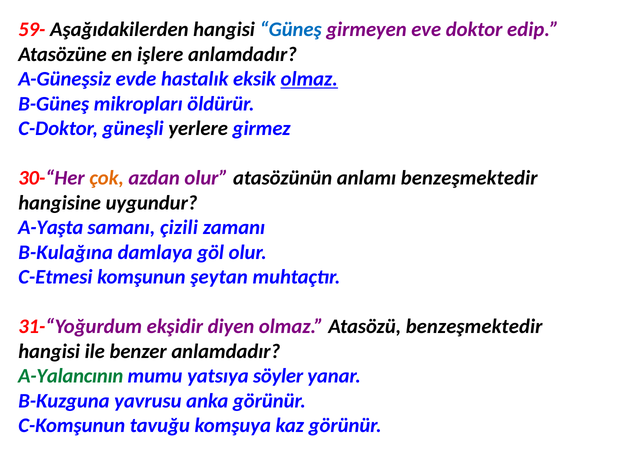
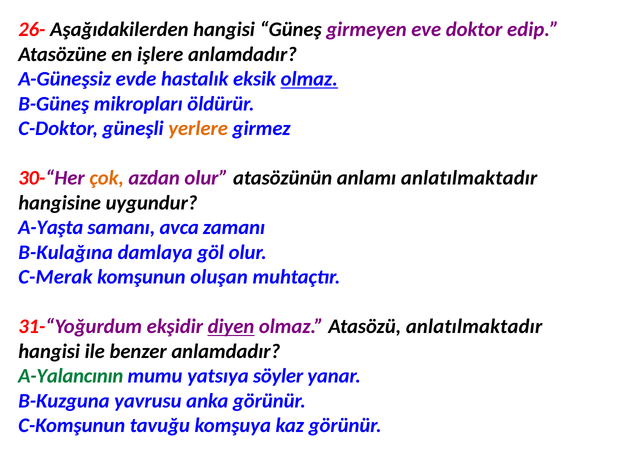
59-: 59- -> 26-
Güneş colour: blue -> black
yerlere colour: black -> orange
anlamı benzeşmektedir: benzeşmektedir -> anlatılmaktadır
çizili: çizili -> avca
C-Etmesi: C-Etmesi -> C-Merak
şeytan: şeytan -> oluşan
diyen underline: none -> present
Atasözü benzeşmektedir: benzeşmektedir -> anlatılmaktadır
